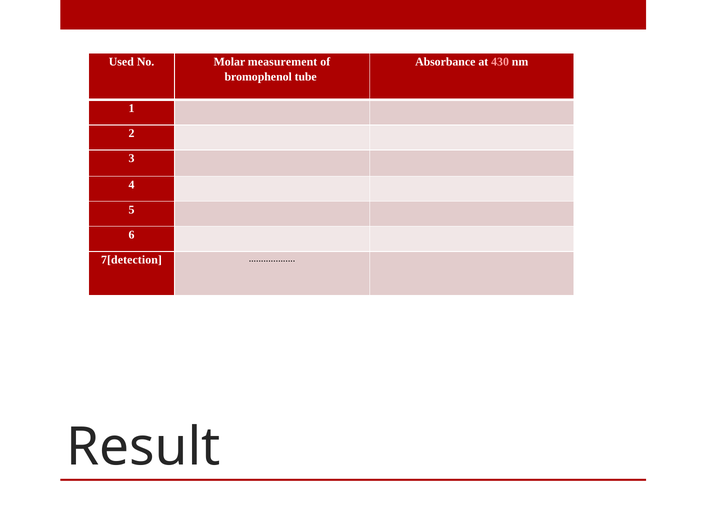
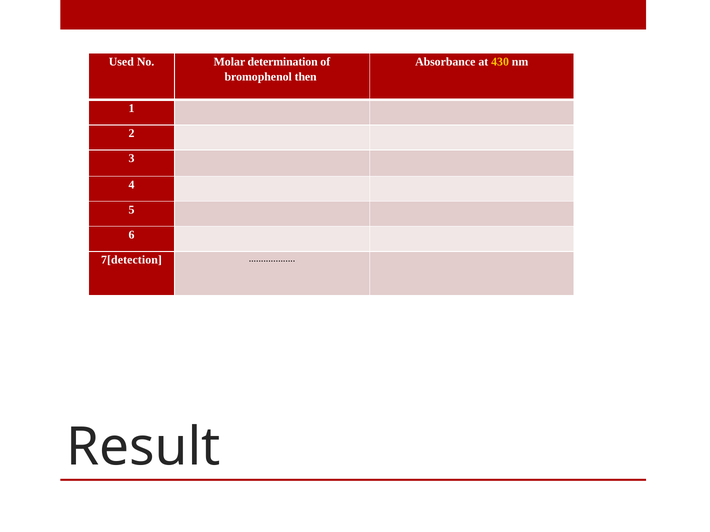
measurement: measurement -> determination
430 colour: pink -> yellow
tube: tube -> then
